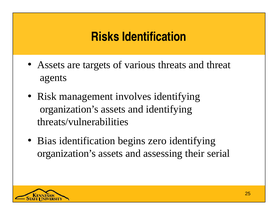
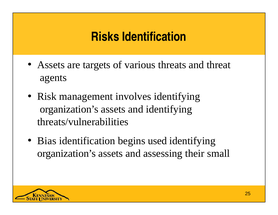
zero: zero -> used
serial: serial -> small
